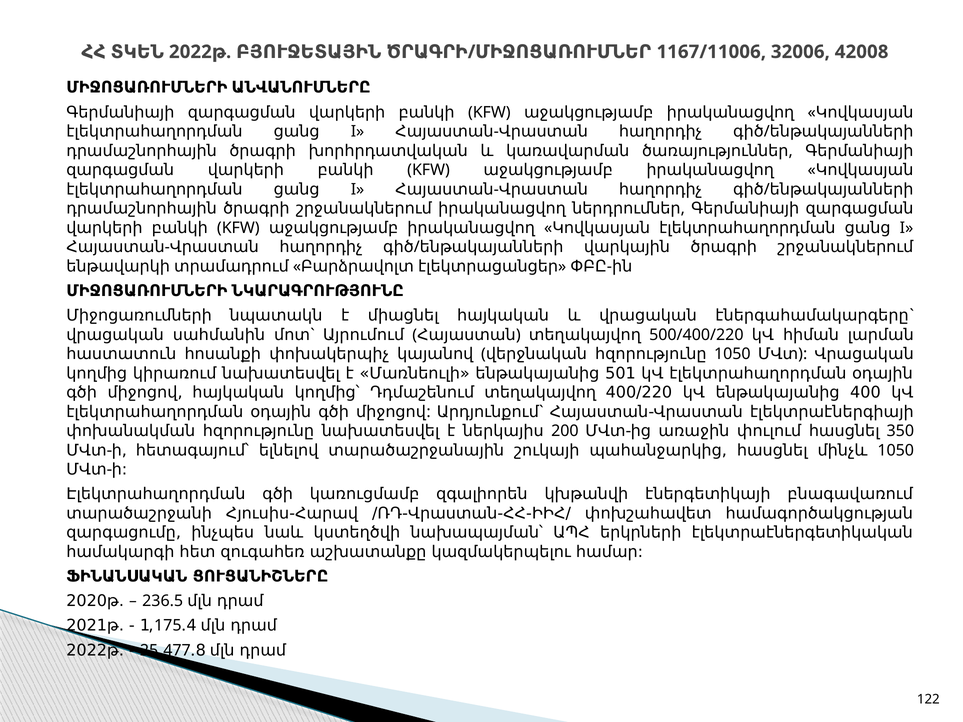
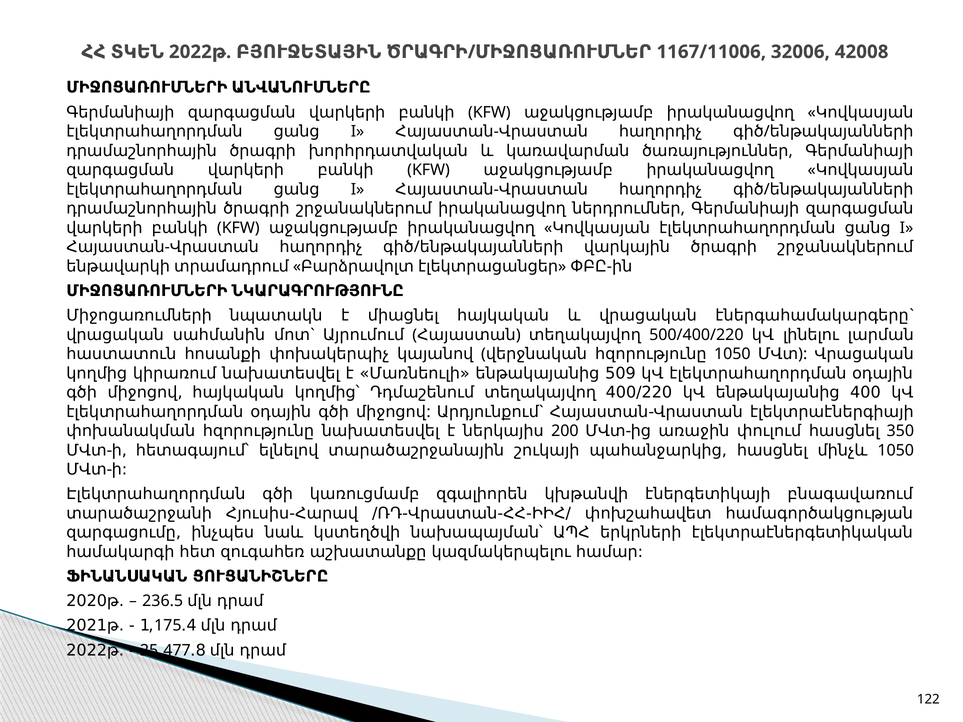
հիման: հիման -> լինելու
501: 501 -> 509
